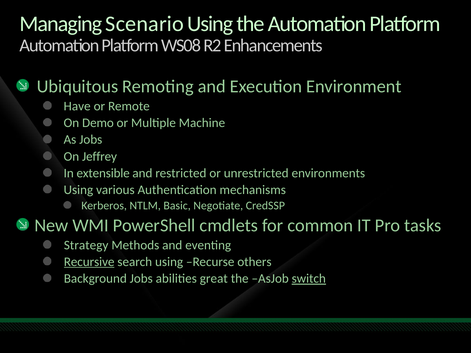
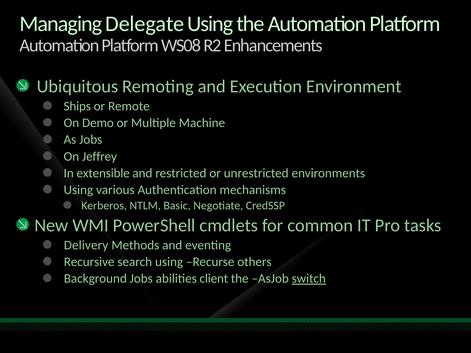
Scenario: Scenario -> Delegate
Have: Have -> Ships
Strategy: Strategy -> Delivery
Recursive underline: present -> none
great: great -> client
